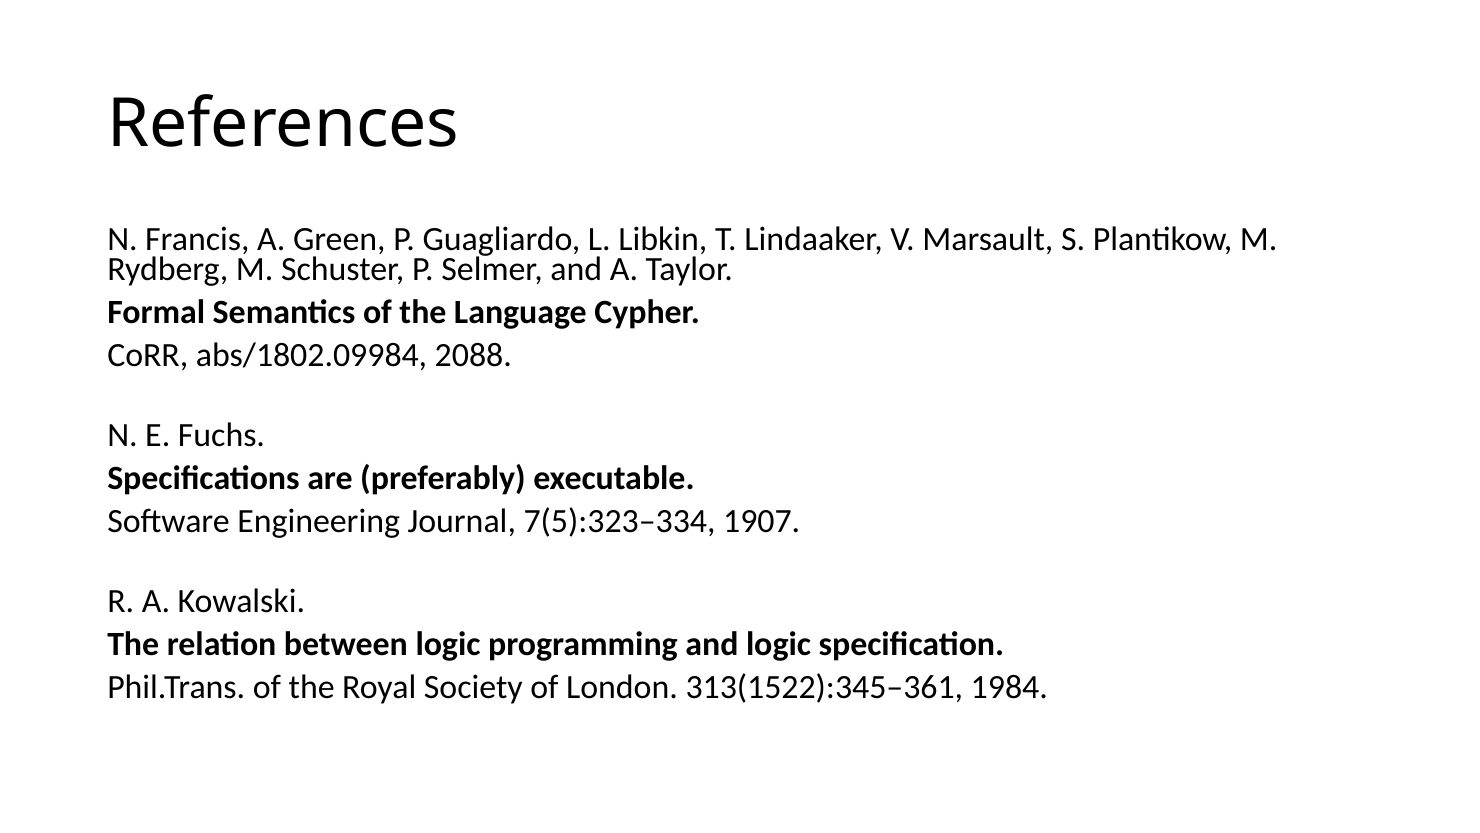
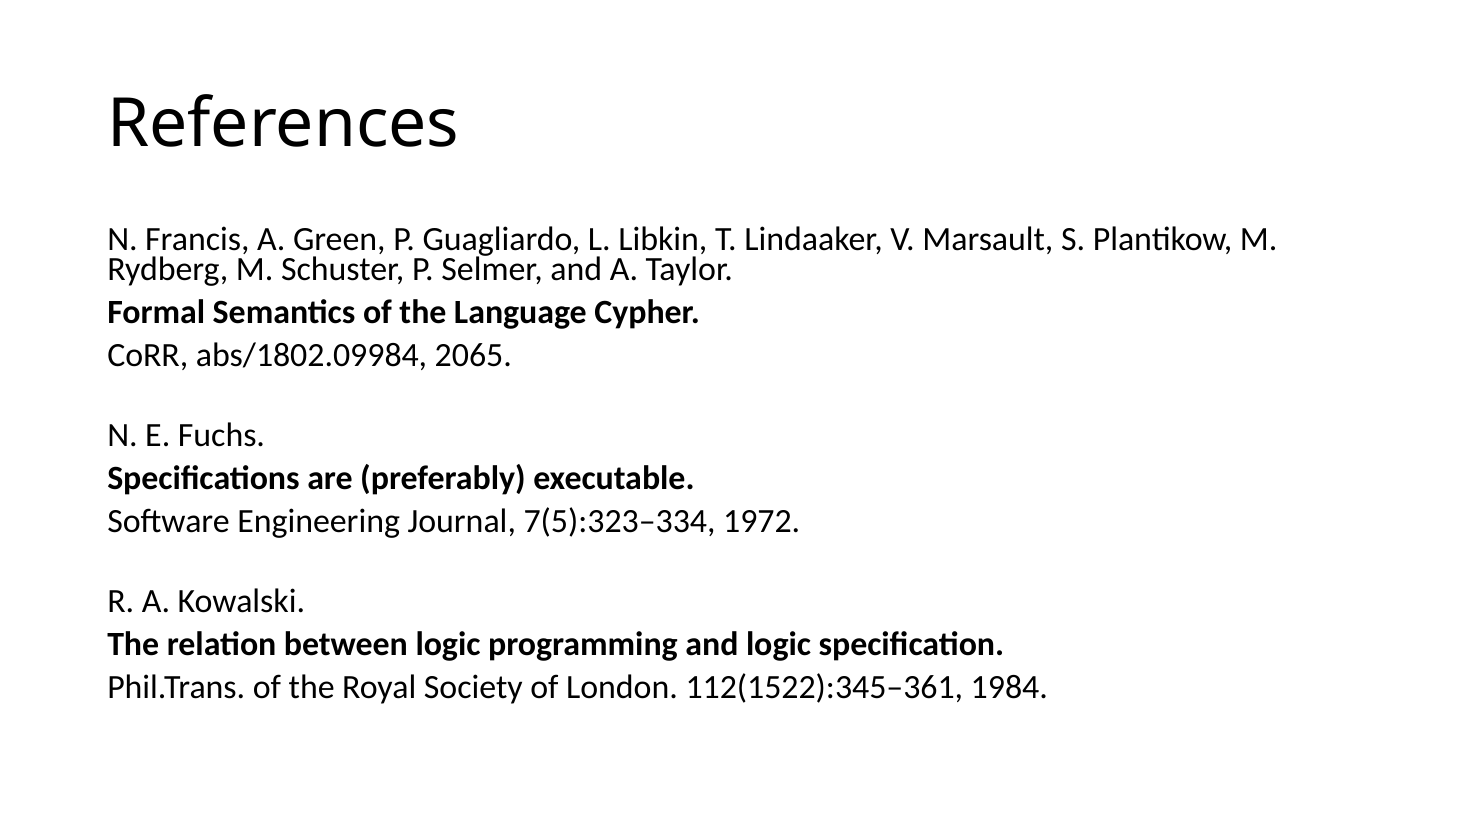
2088: 2088 -> 2065
1907: 1907 -> 1972
313(1522):345–361: 313(1522):345–361 -> 112(1522):345–361
